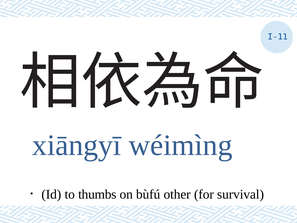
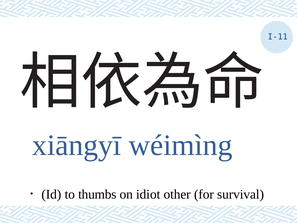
bùfú: bùfú -> idiot
